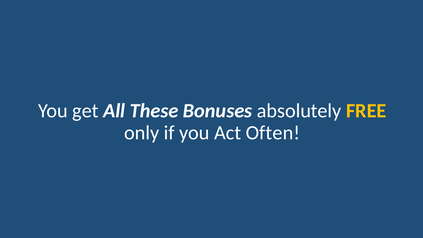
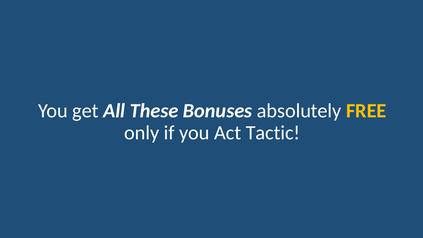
Often: Often -> Tactic
